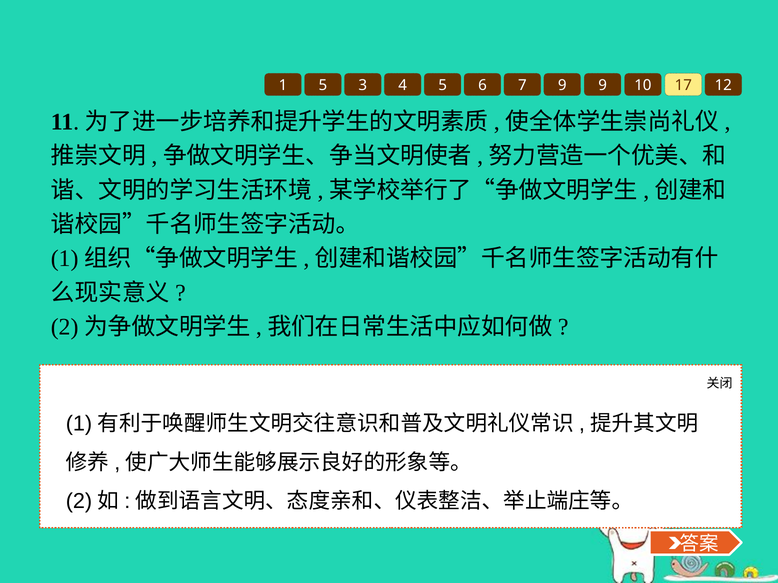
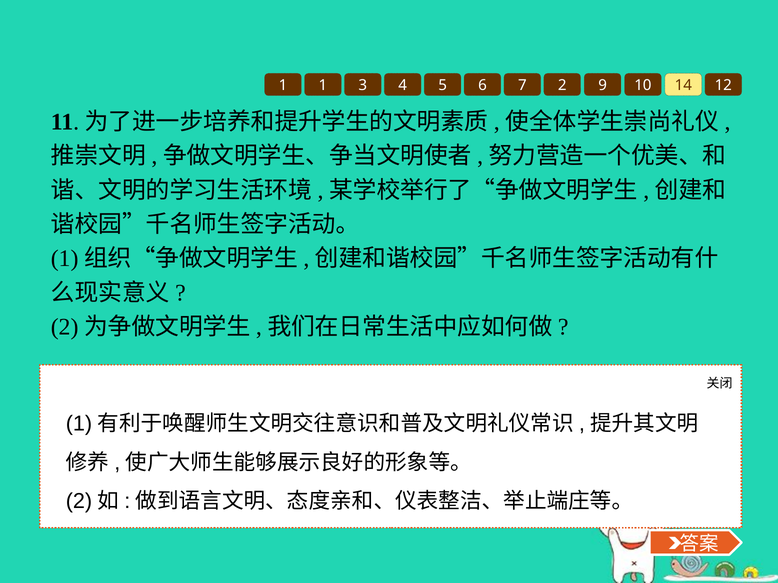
1 5: 5 -> 1
7 9: 9 -> 2
17: 17 -> 14
